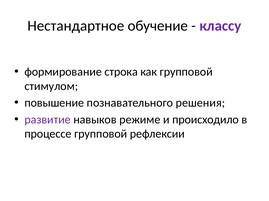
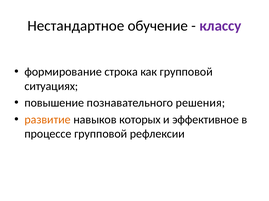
стимулом: стимулом -> ситуациях
развитие colour: purple -> orange
режиме: режиме -> которых
происходило: происходило -> эффективное
